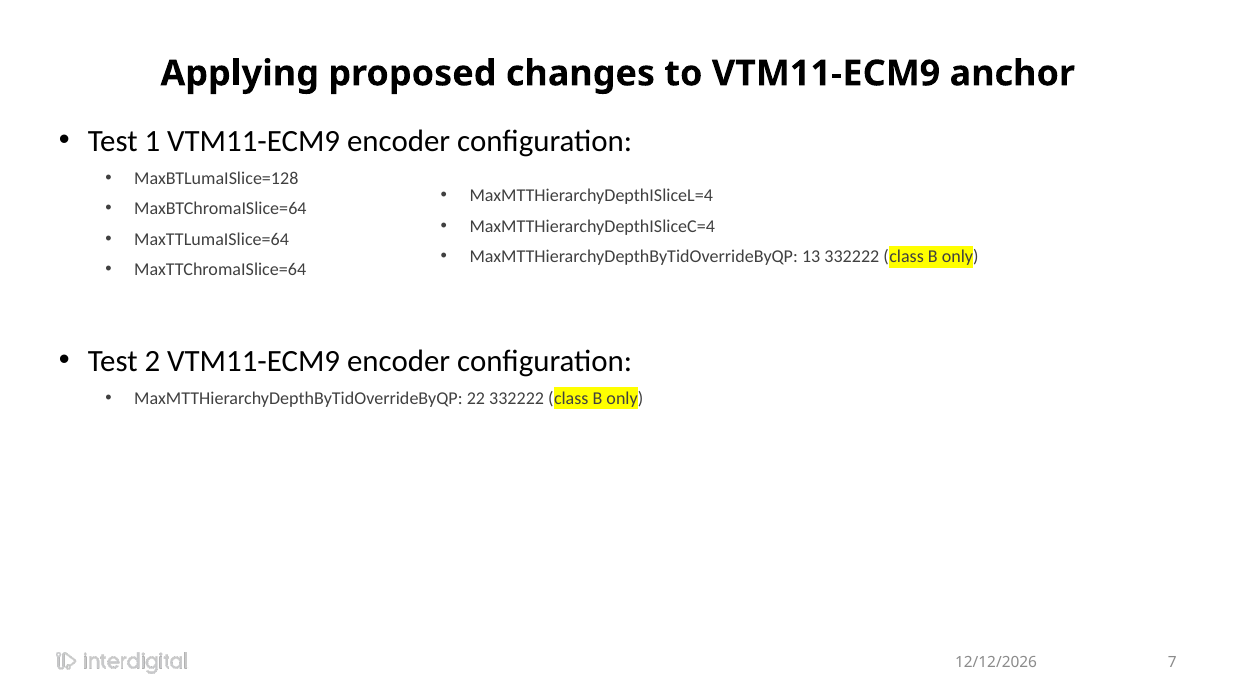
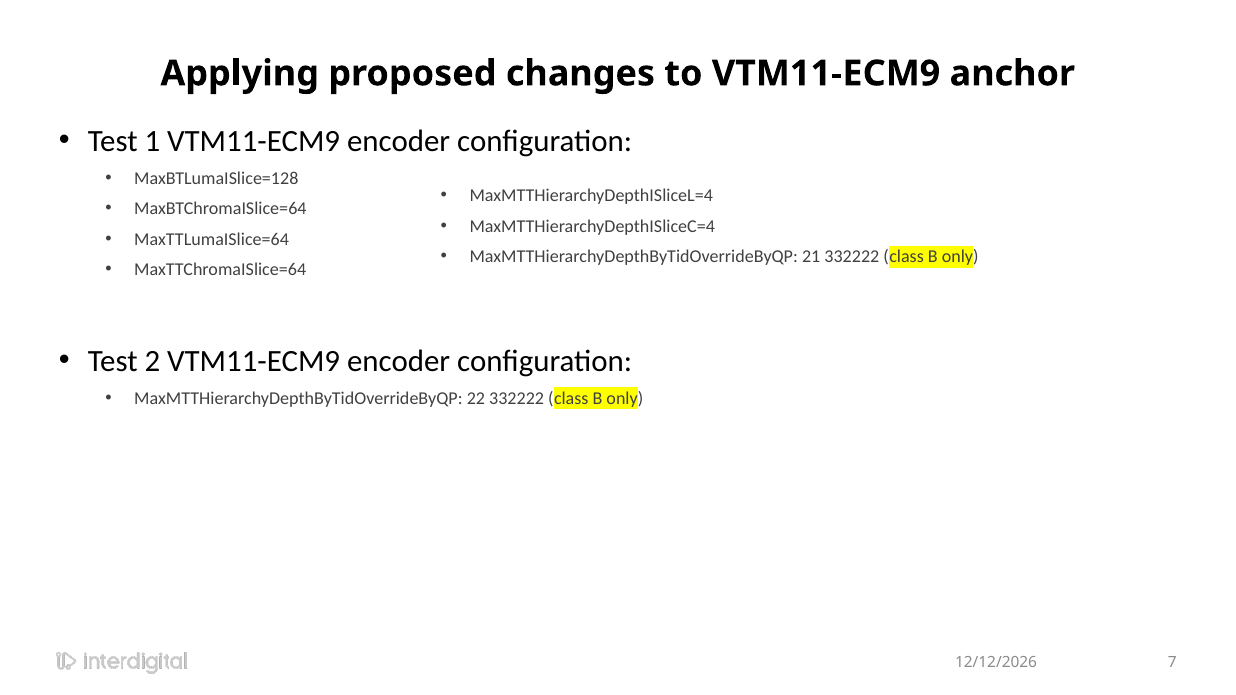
13: 13 -> 21
